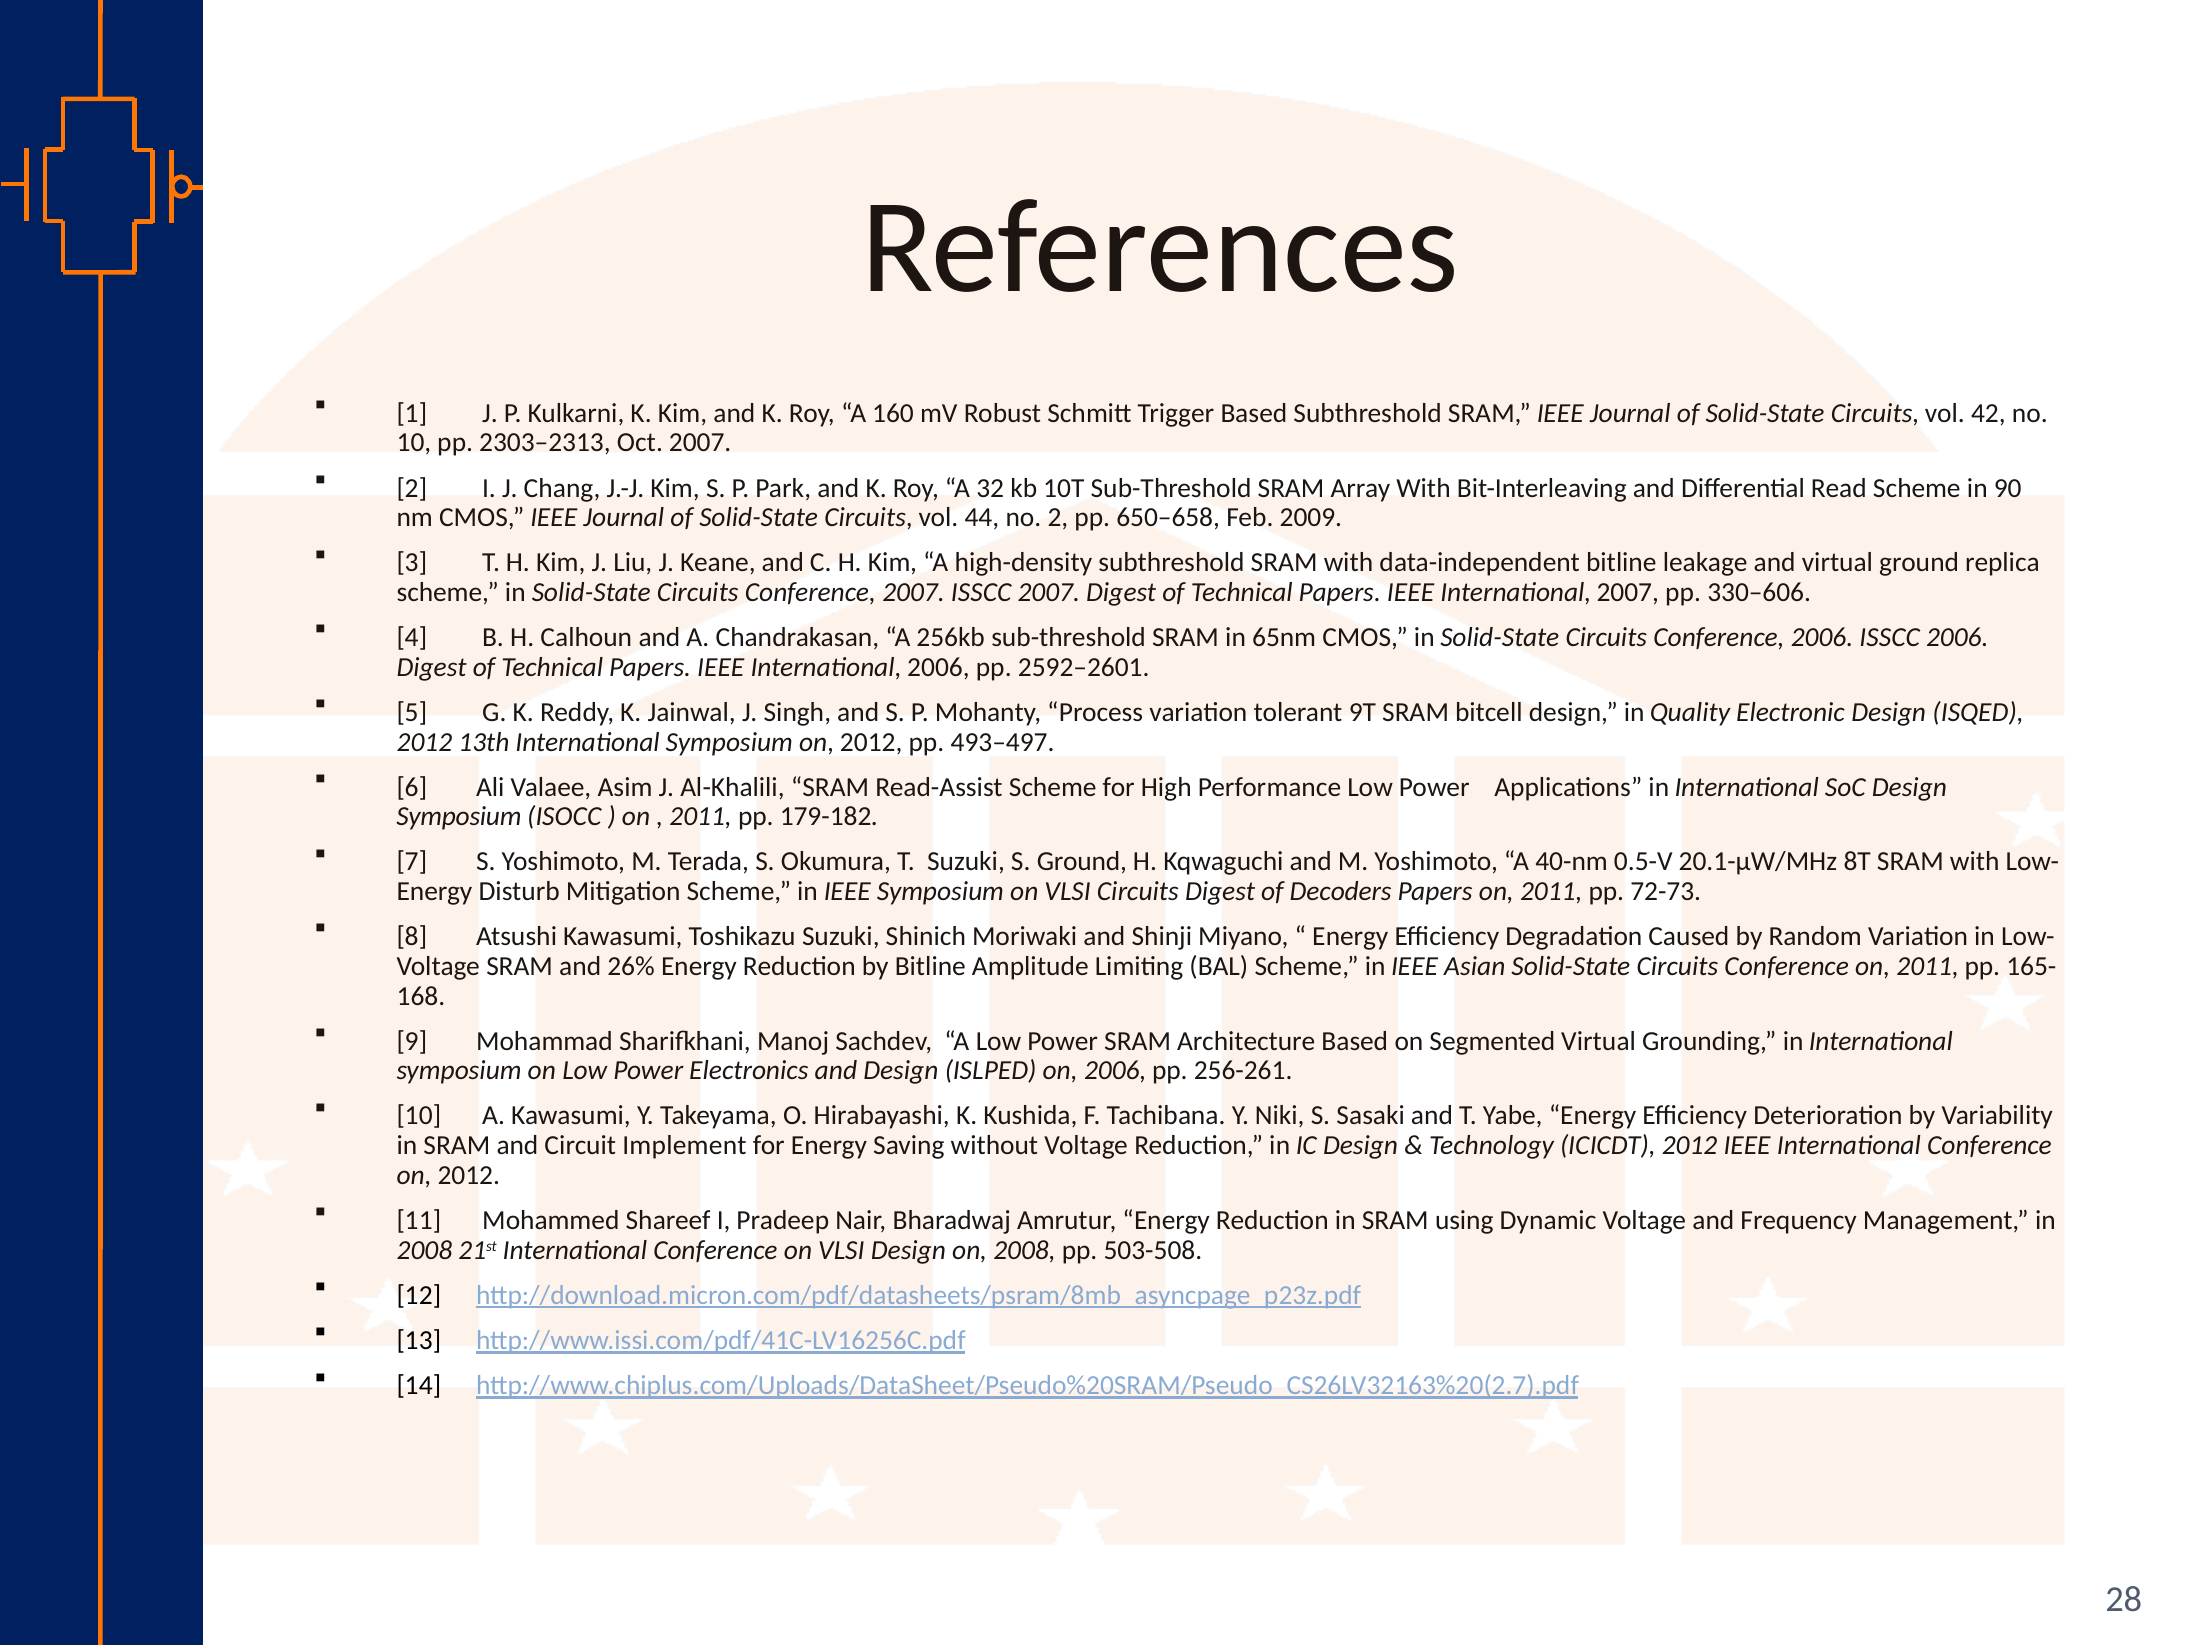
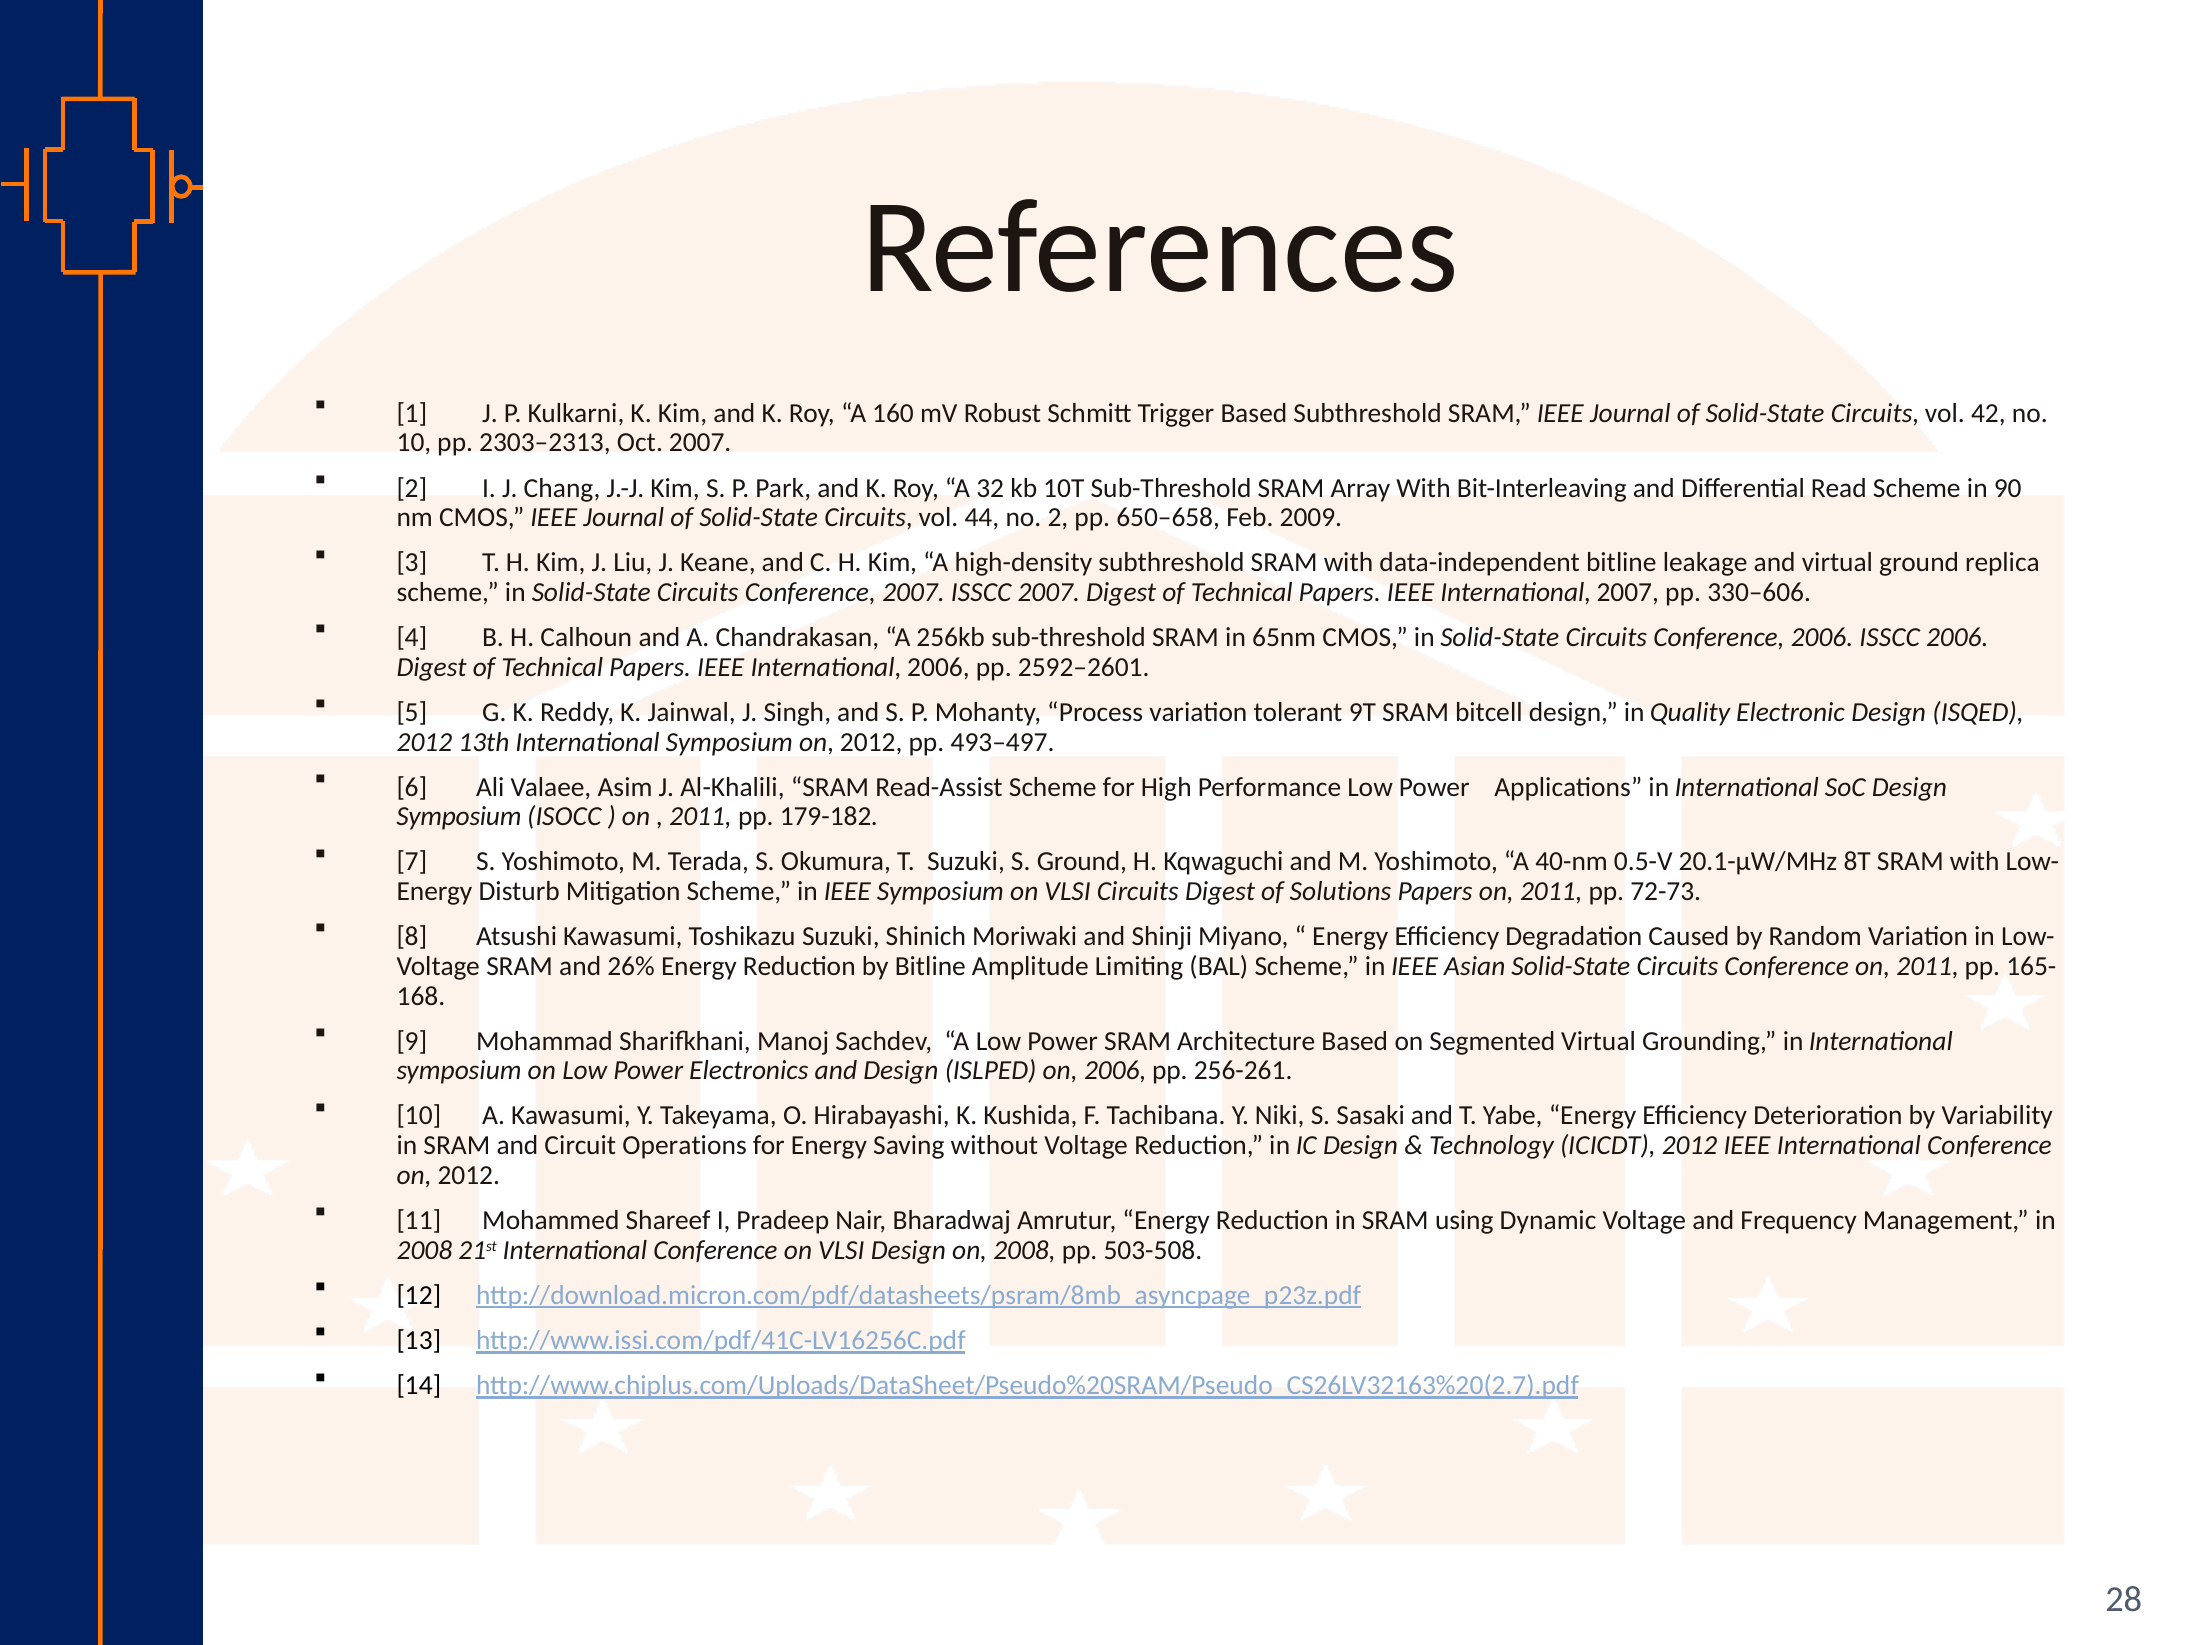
Decoders: Decoders -> Solutions
Implement: Implement -> Operations
